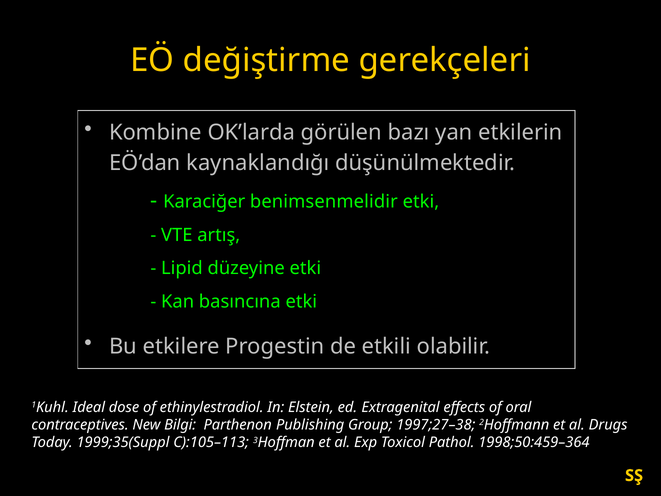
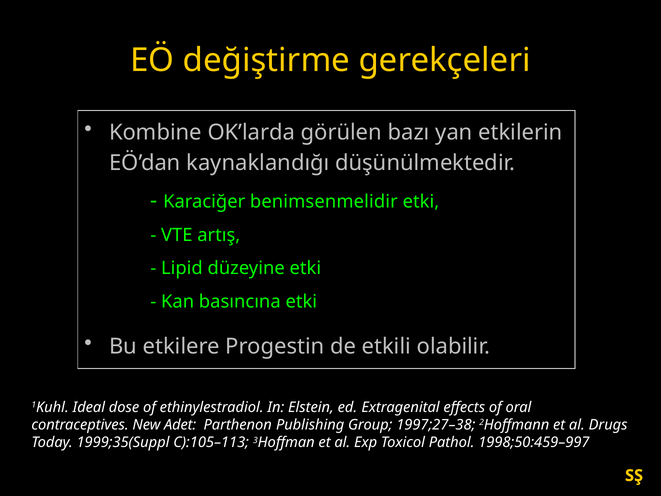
Bilgi: Bilgi -> Adet
1998;50:459–364: 1998;50:459–364 -> 1998;50:459–997
